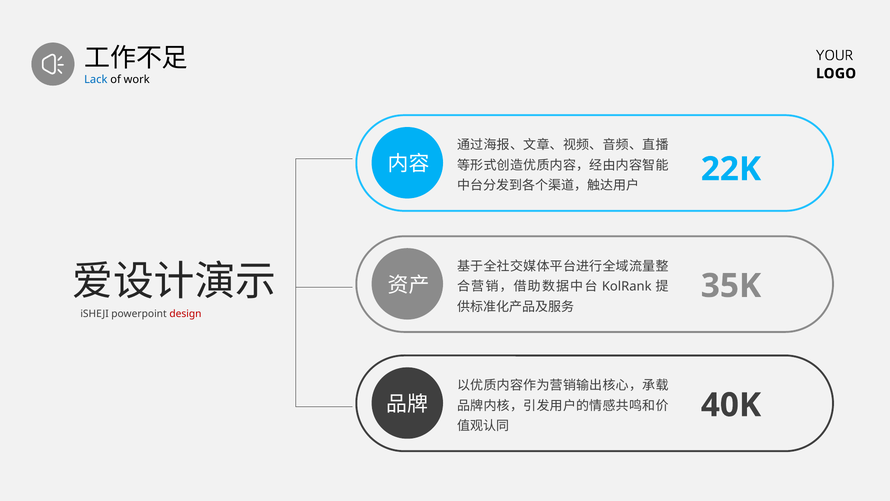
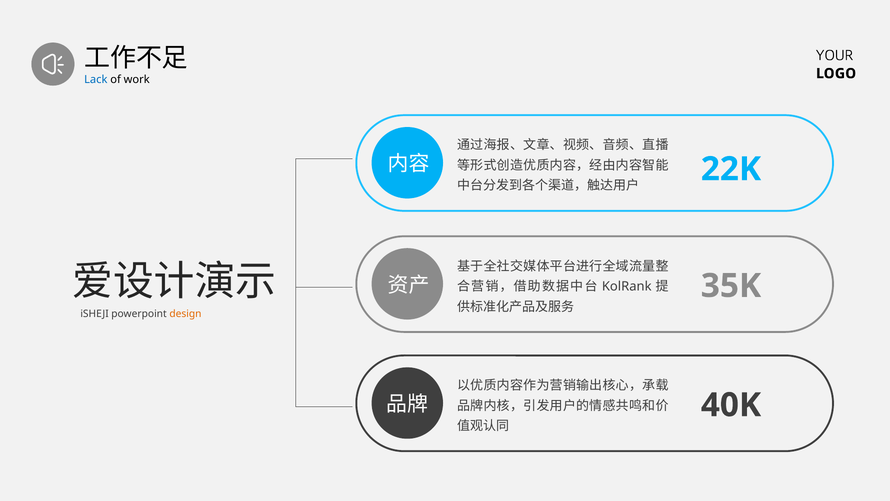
design colour: red -> orange
